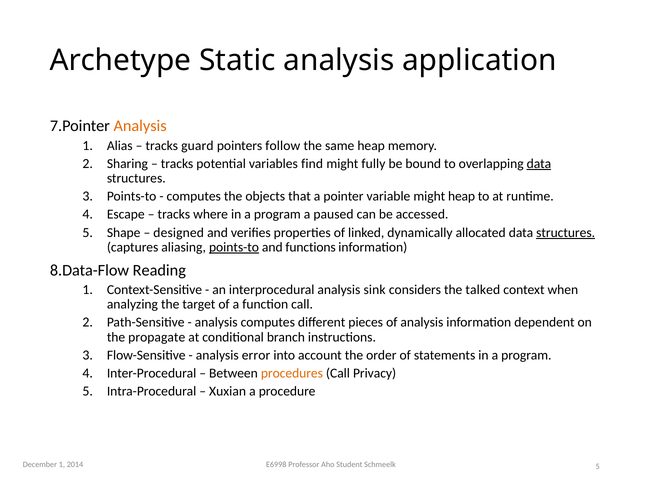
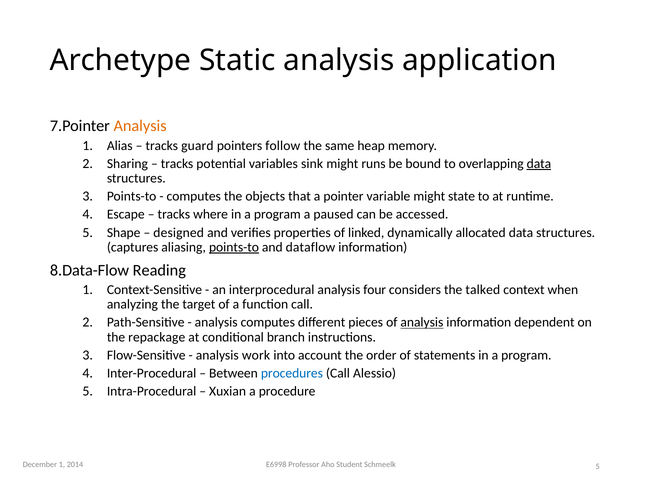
find: find -> sink
fully: fully -> runs
might heap: heap -> state
structures at (566, 232) underline: present -> none
functions: functions -> dataflow
sink: sink -> four
analysis at (422, 322) underline: none -> present
propagate: propagate -> repackage
error: error -> work
procedures colour: orange -> blue
Privacy: Privacy -> Alessio
